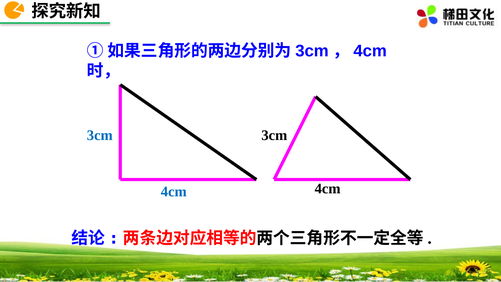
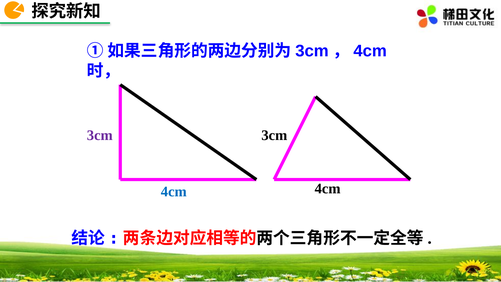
3cm at (100, 135) colour: blue -> purple
